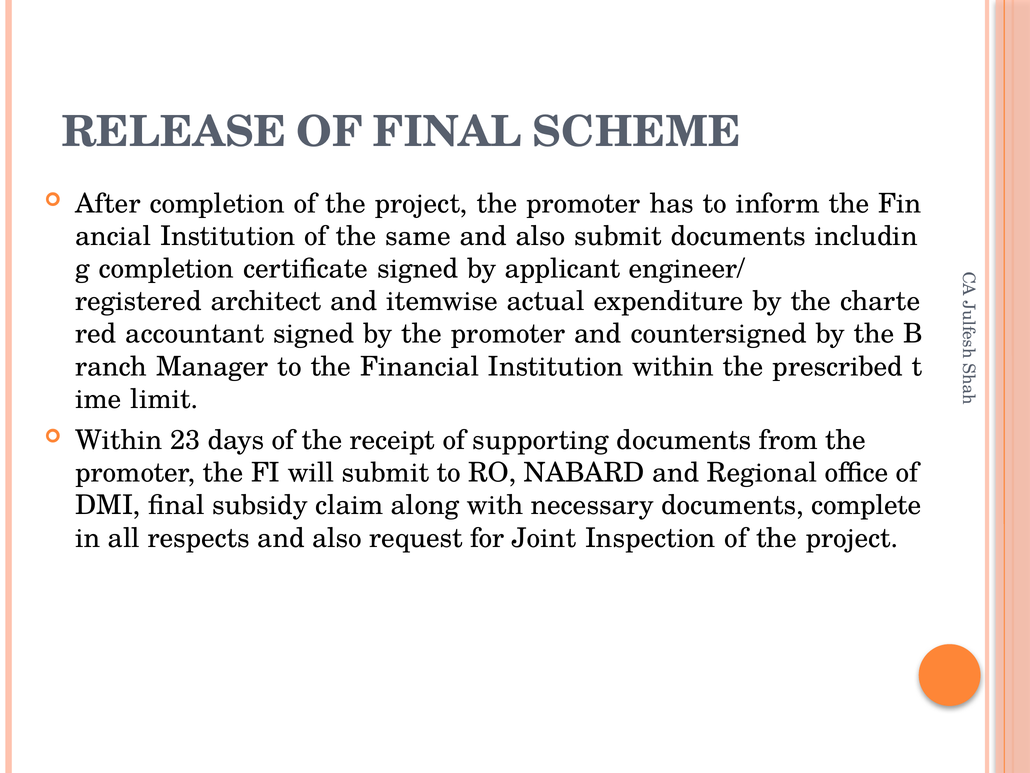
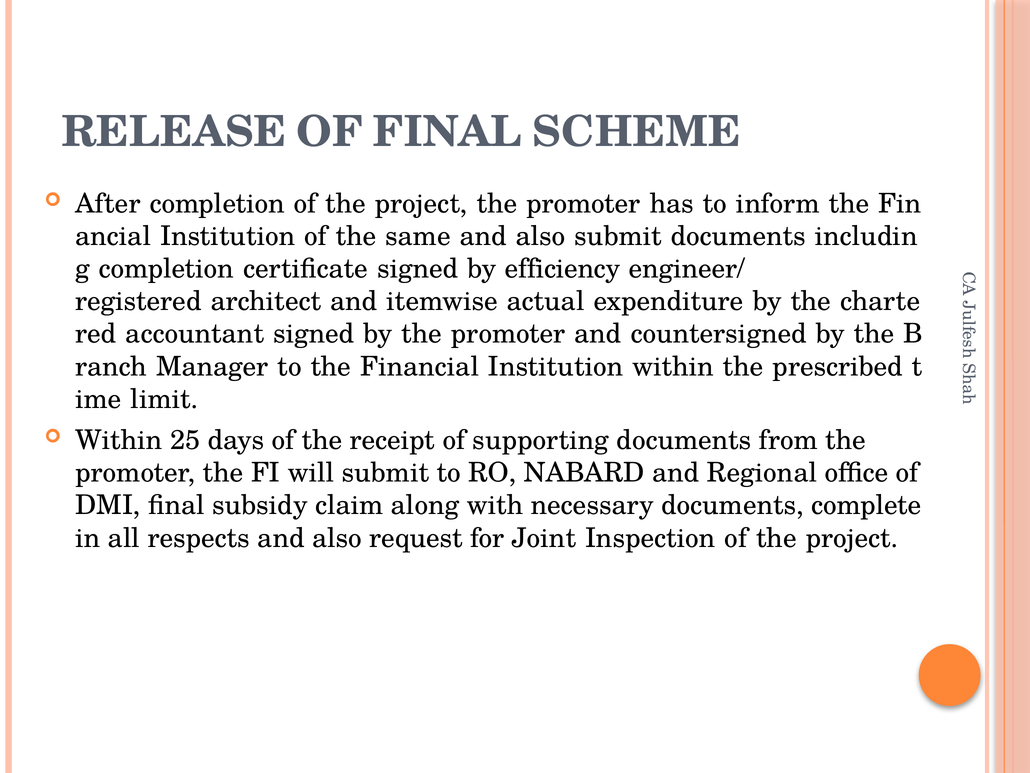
applicant: applicant -> efficiency
23: 23 -> 25
